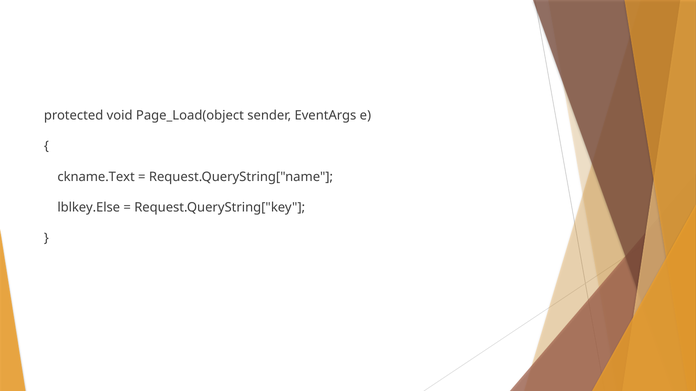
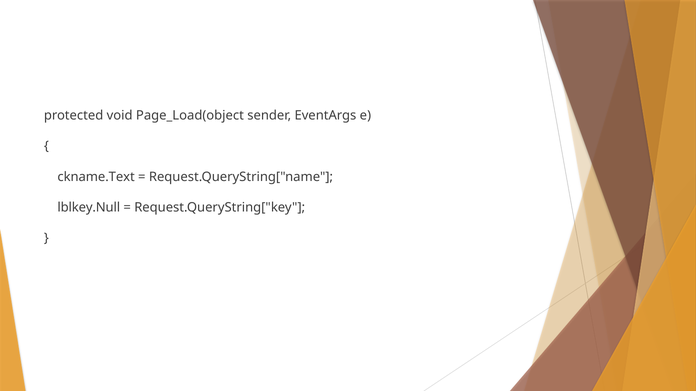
lblkey.Else: lblkey.Else -> lblkey.Null
